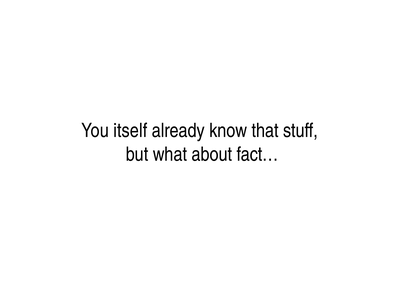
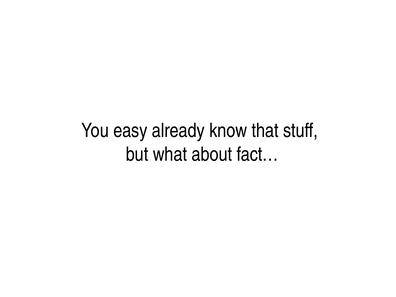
itself: itself -> easy
